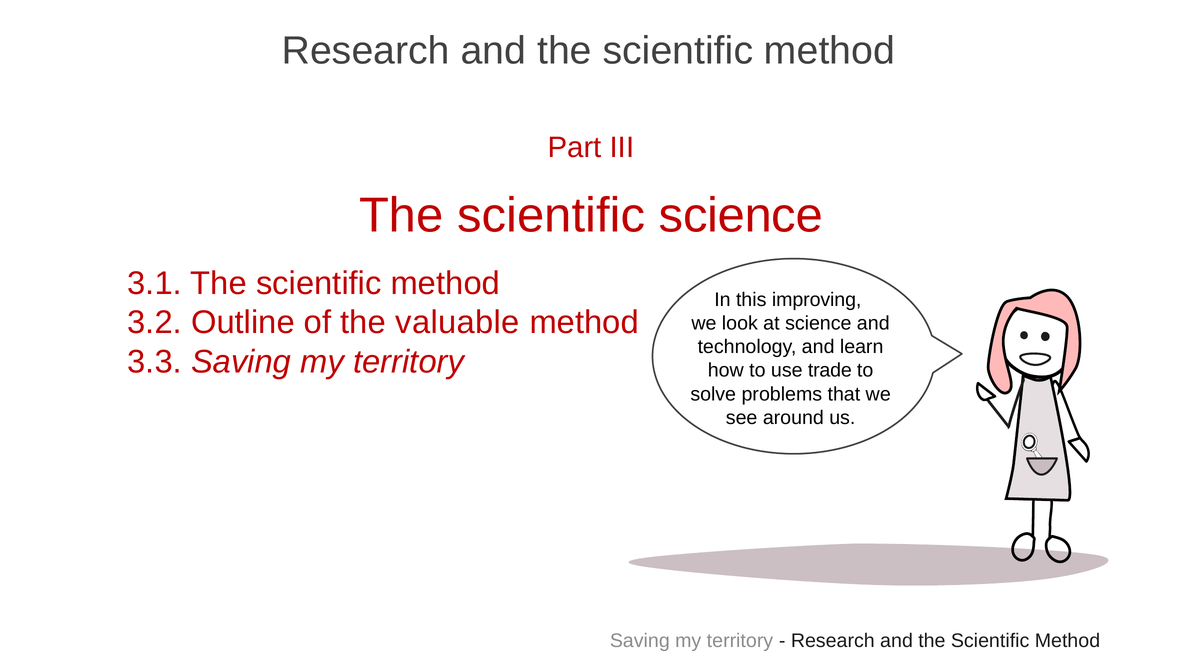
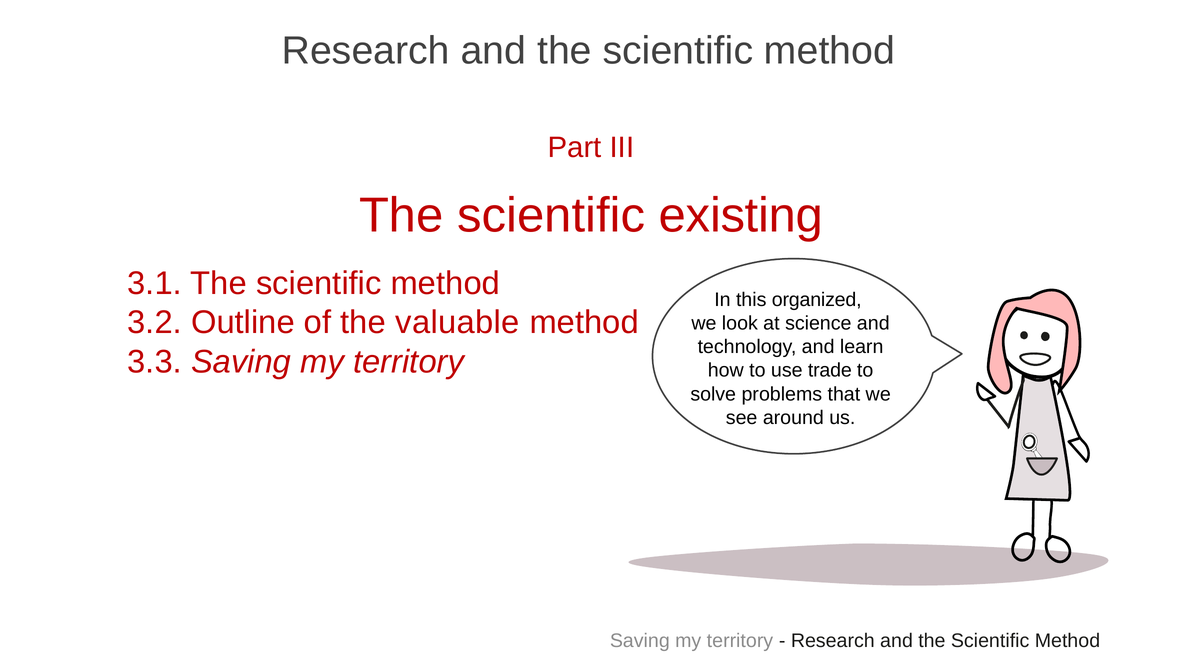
scientific science: science -> existing
improving: improving -> organized
